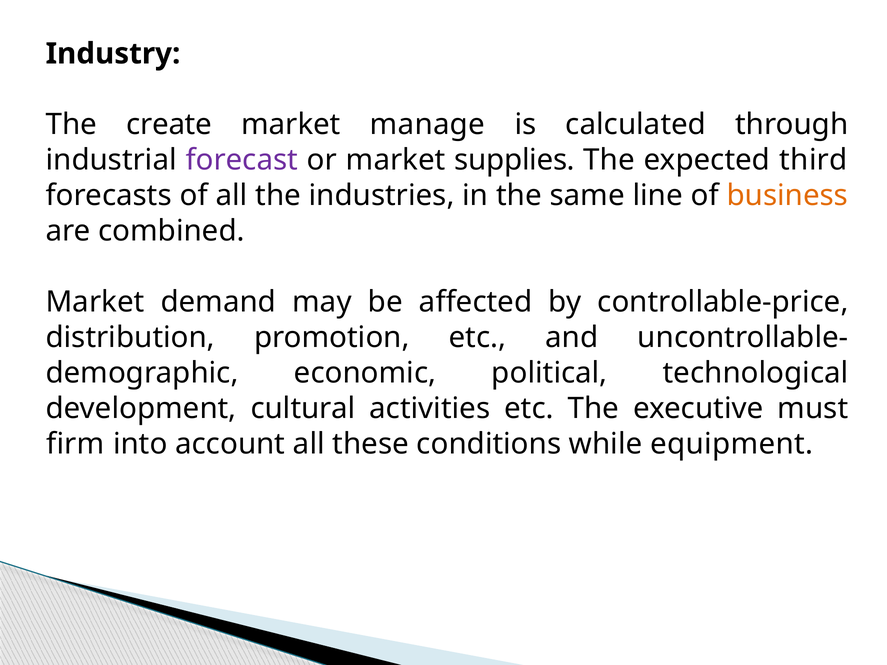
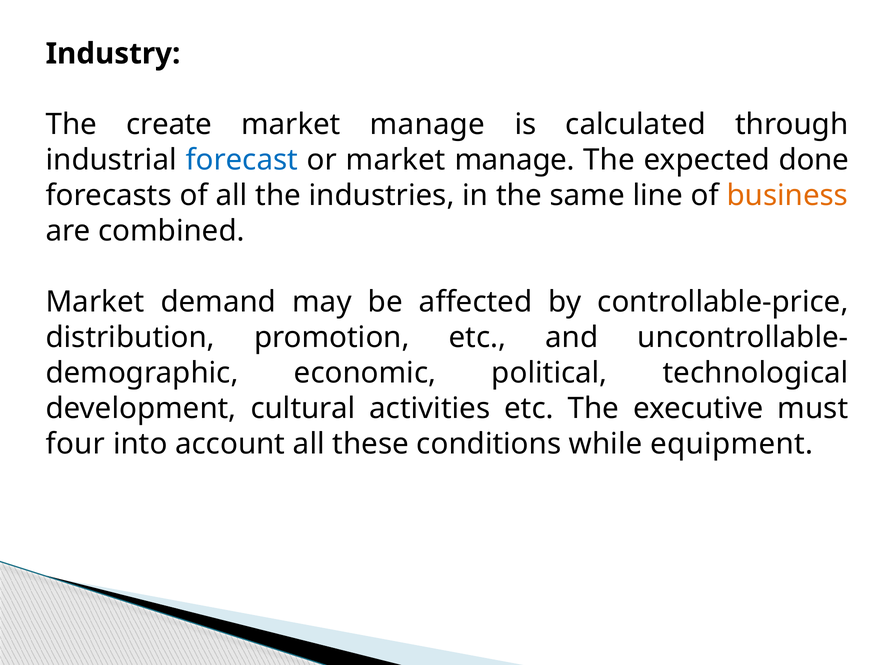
forecast colour: purple -> blue
or market supplies: supplies -> manage
third: third -> done
firm: firm -> four
